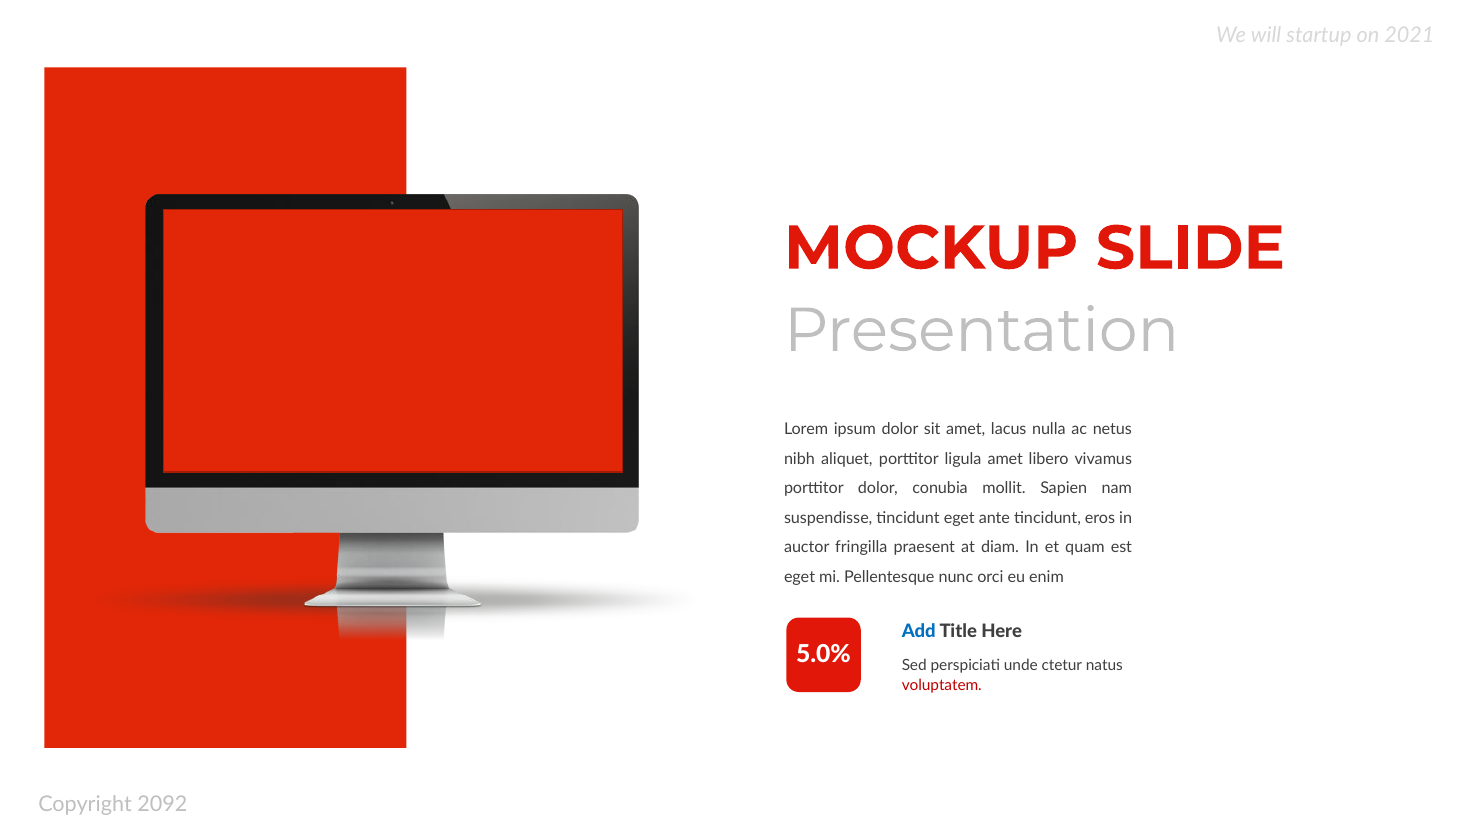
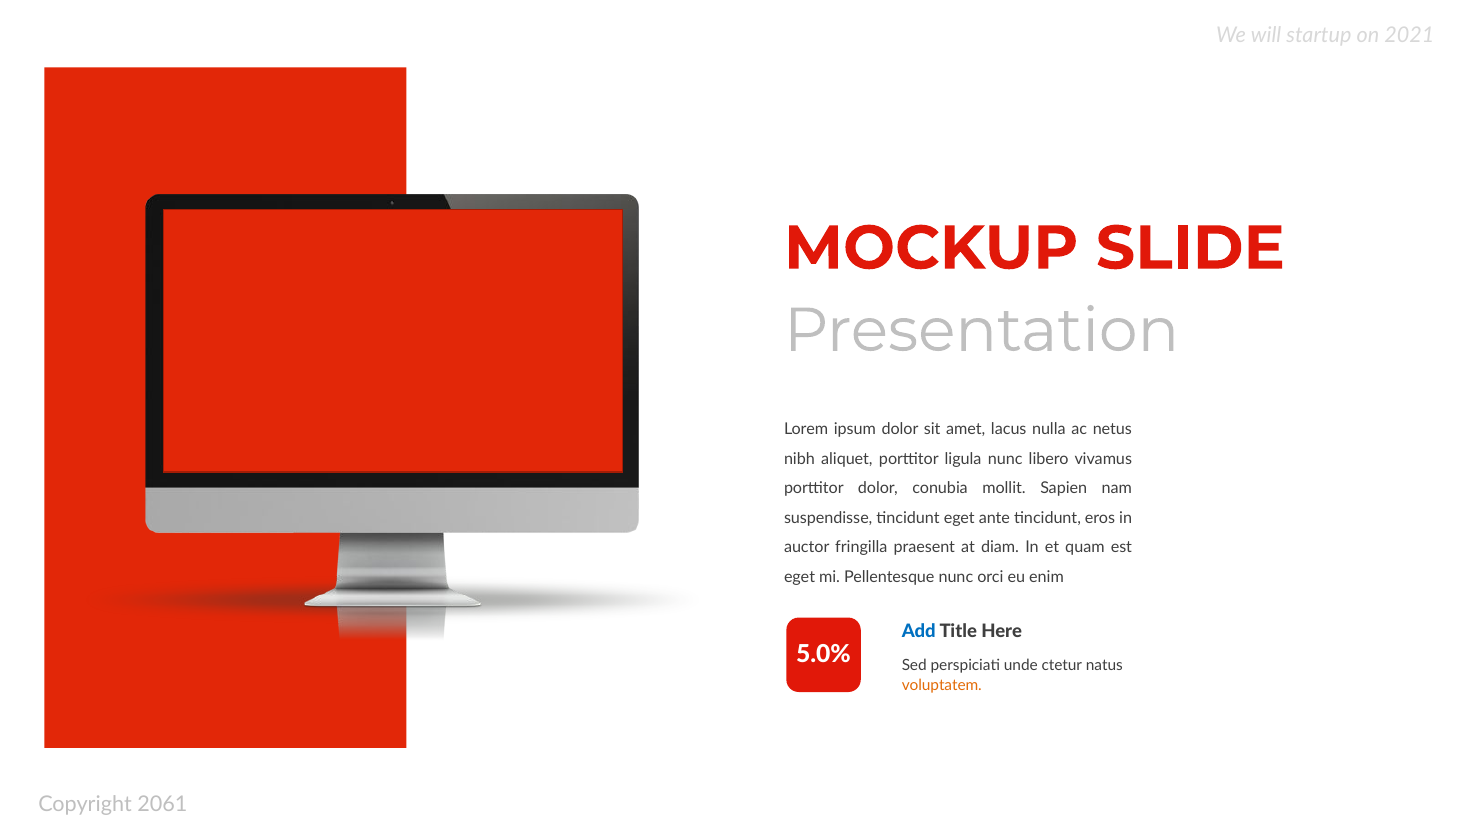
ligula amet: amet -> nunc
voluptatem colour: red -> orange
2092: 2092 -> 2061
